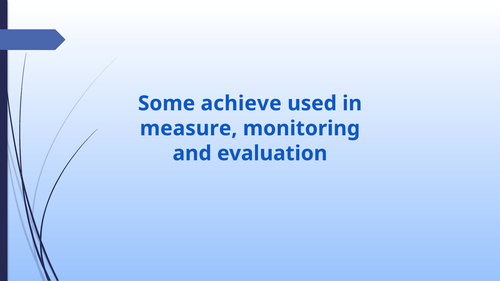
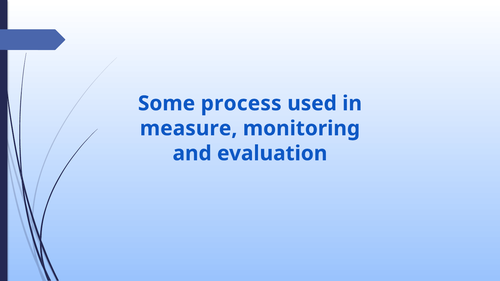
achieve: achieve -> process
